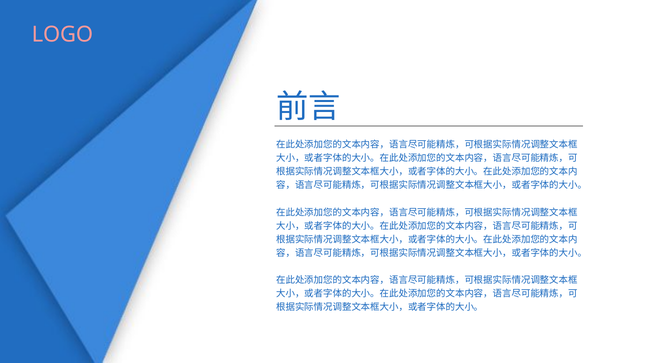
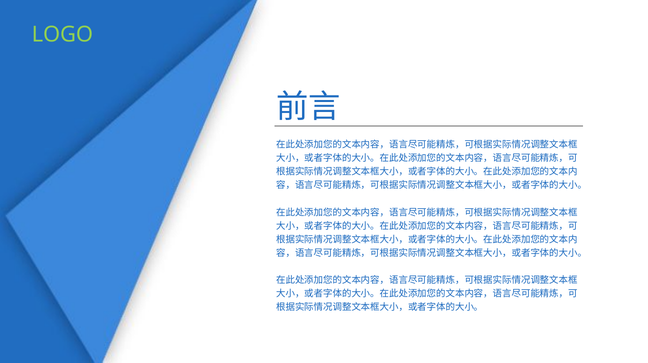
LOGO colour: pink -> light green
